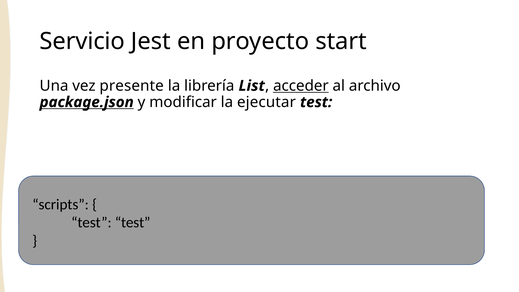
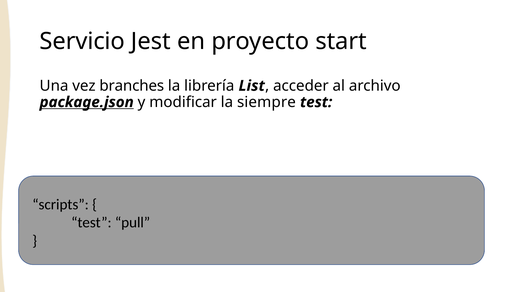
presente: presente -> branches
acceder underline: present -> none
ejecutar: ejecutar -> siempre
test test: test -> pull
